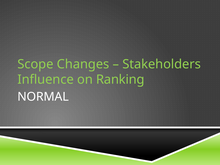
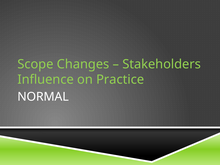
Ranking: Ranking -> Practice
